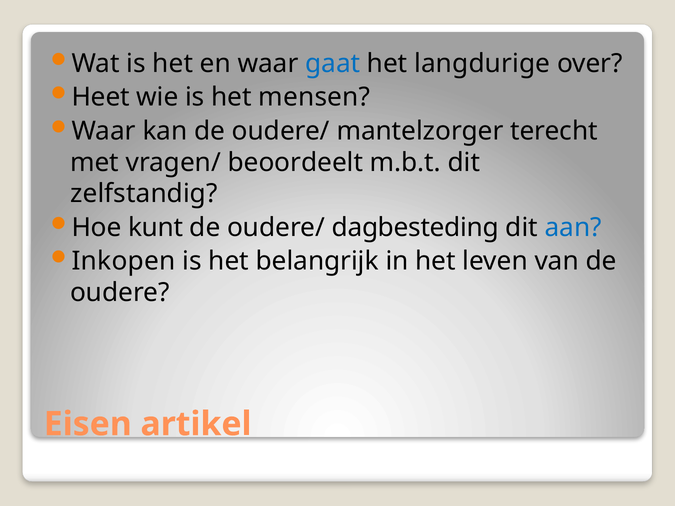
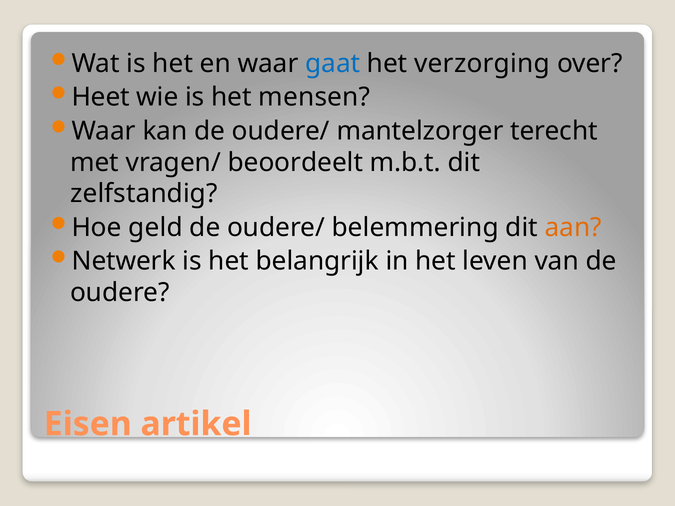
langdurige: langdurige -> verzorging
kunt: kunt -> geld
dagbesteding: dagbesteding -> belemmering
aan colour: blue -> orange
Inkopen: Inkopen -> Netwerk
